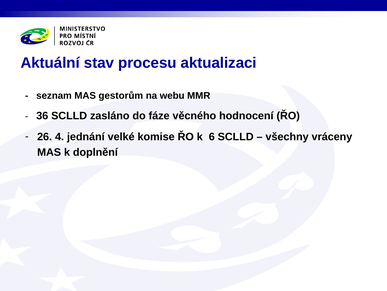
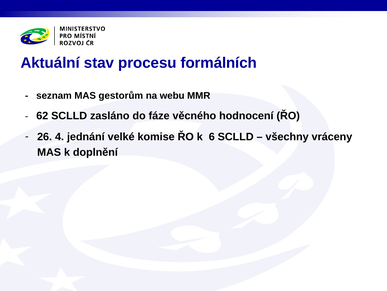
aktualizaci: aktualizaci -> formálních
36: 36 -> 62
